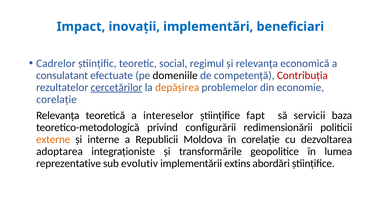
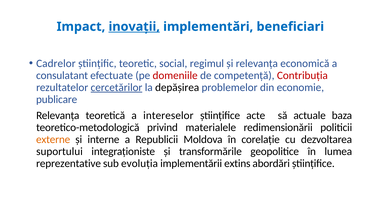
inovații underline: none -> present
domeniile colour: black -> red
depășirea colour: orange -> black
corelație at (57, 99): corelație -> publicare
fapt: fapt -> acte
servicii: servicii -> actuale
configurării: configurării -> materialele
adoptarea: adoptarea -> suportului
evolutiv: evolutiv -> evoluția
